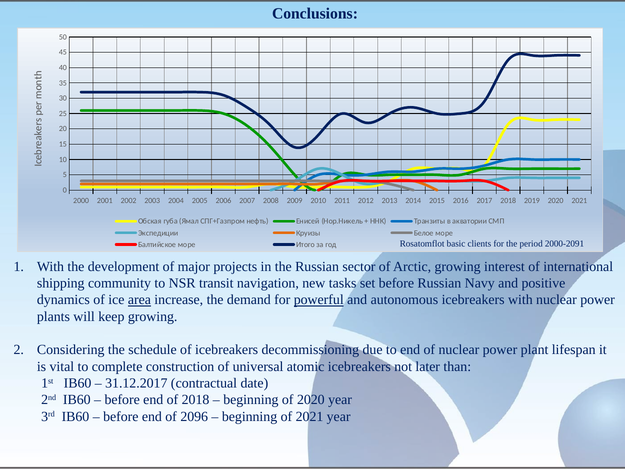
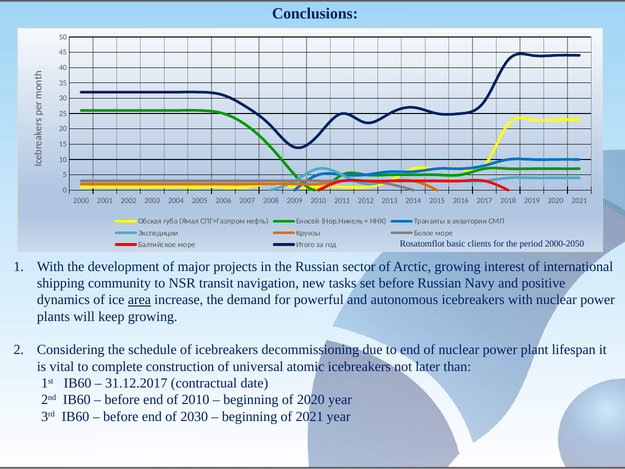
2000-2091: 2000-2091 -> 2000-2050
powerful underline: present -> none
of 2018: 2018 -> 2010
2096: 2096 -> 2030
